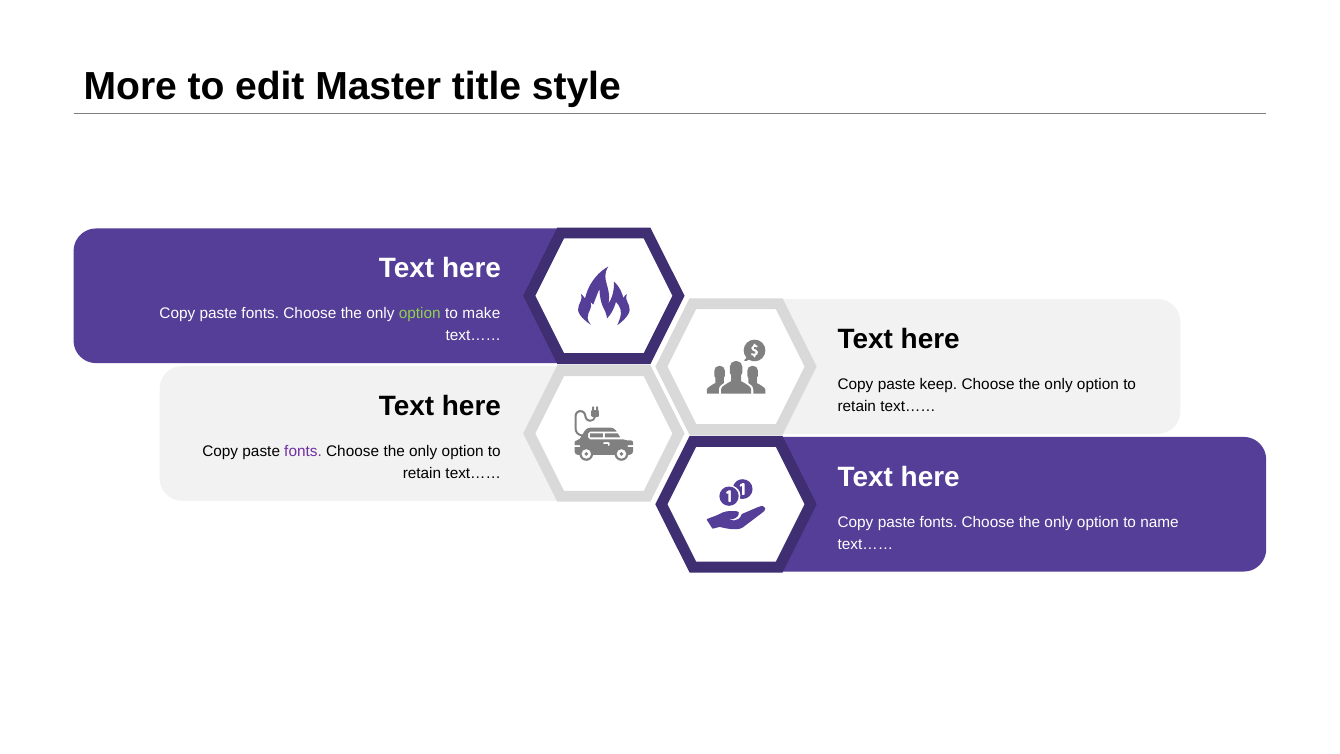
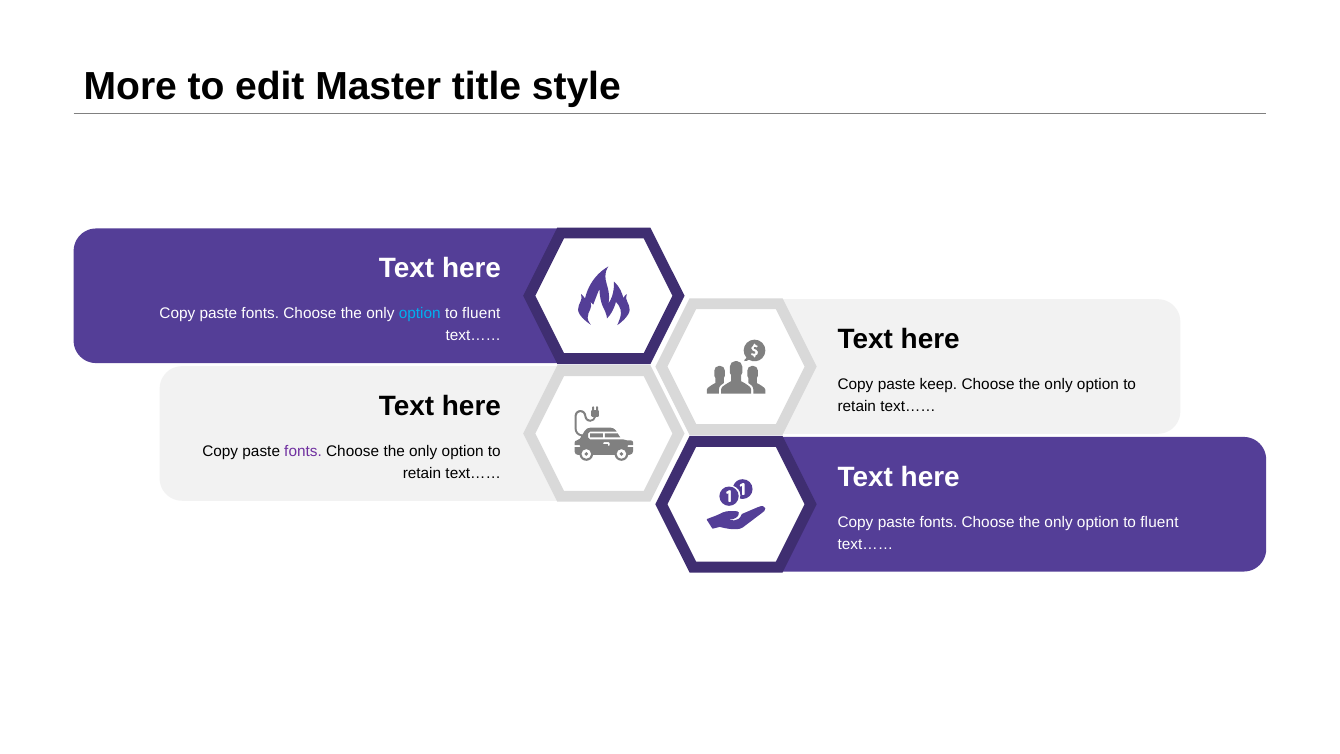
option at (420, 314) colour: light green -> light blue
make at (481, 314): make -> fluent
name at (1160, 522): name -> fluent
